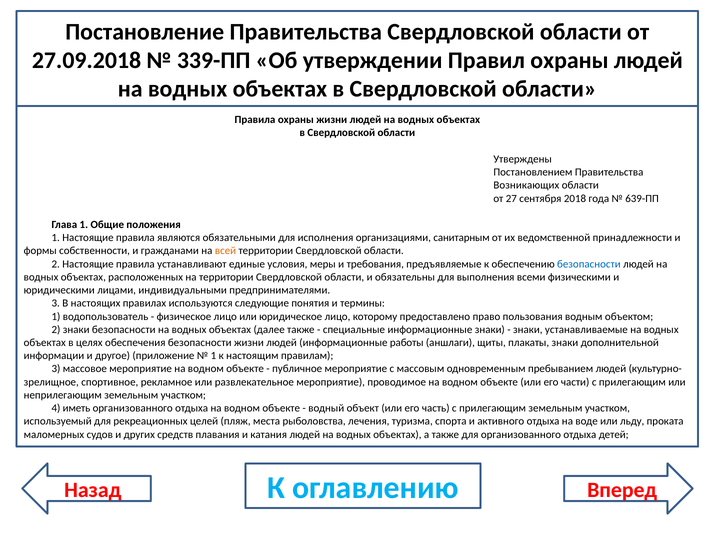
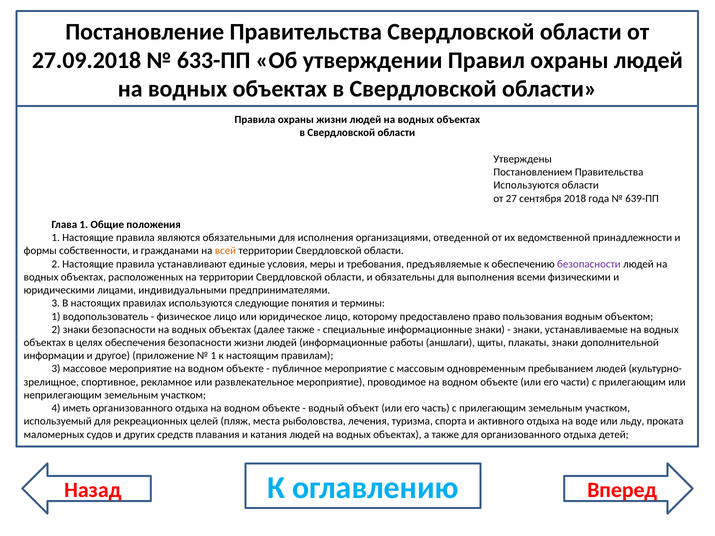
339-ПП: 339-ПП -> 633-ПП
Возникающих at (526, 185): Возникающих -> Используются
санитарным: санитарным -> отведенной
безопасности at (589, 264) colour: blue -> purple
